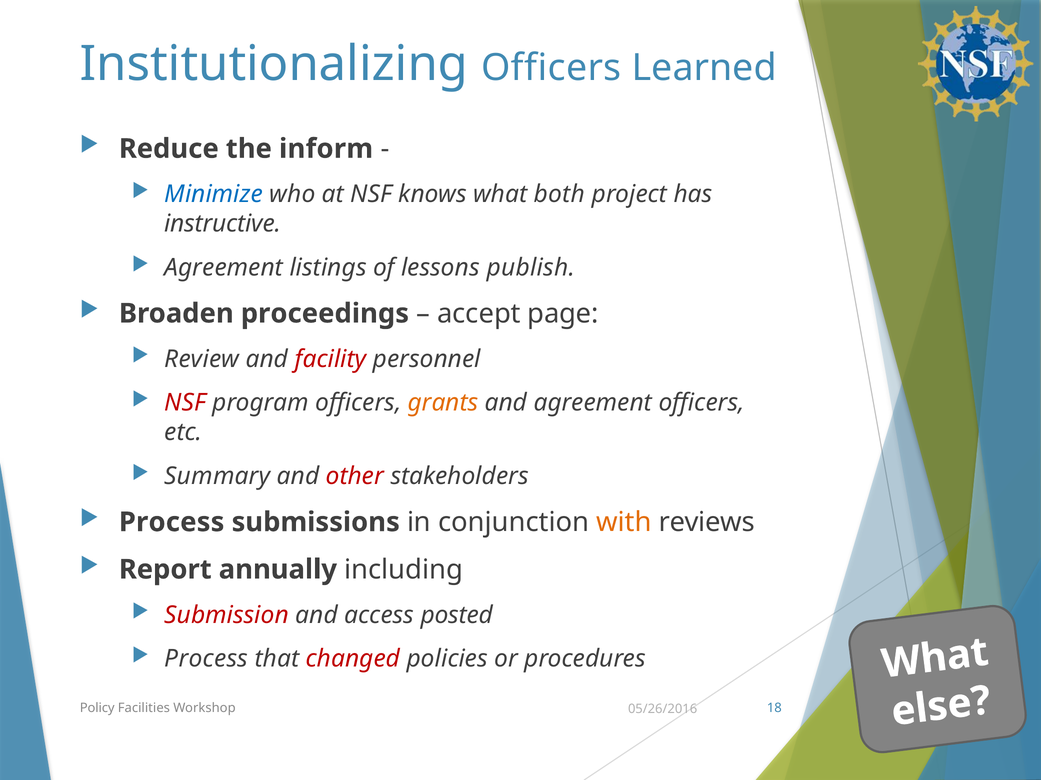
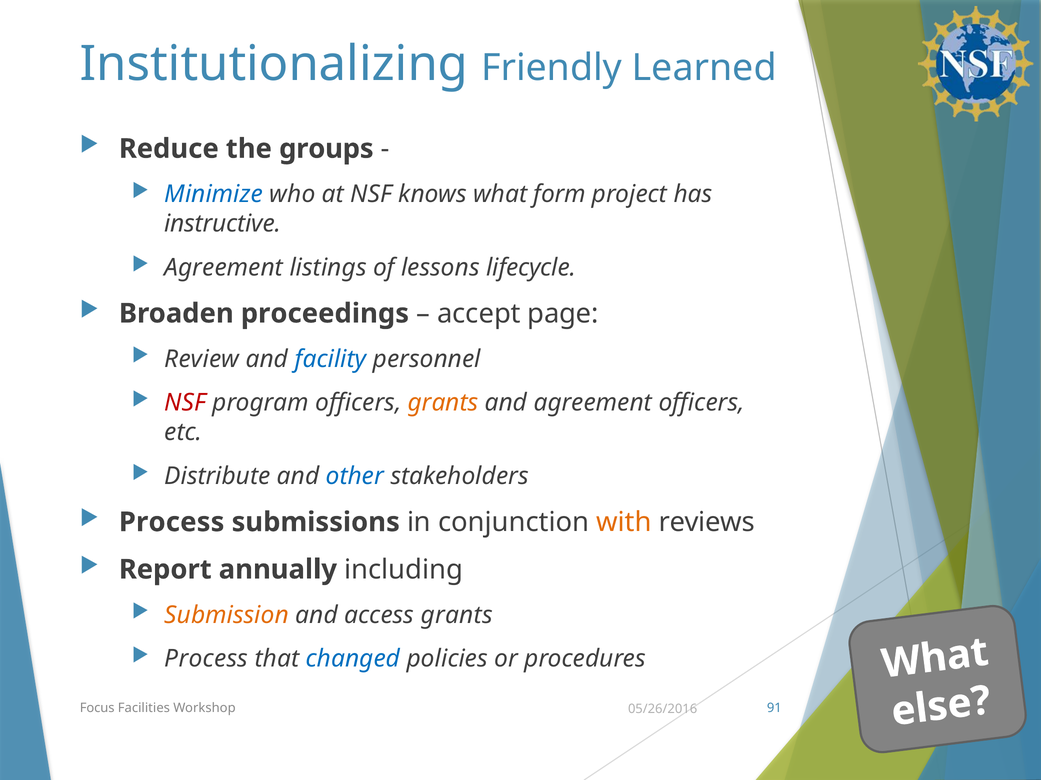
Institutionalizing Officers: Officers -> Friendly
inform: inform -> groups
both: both -> form
publish: publish -> lifecycle
facility colour: red -> blue
Summary: Summary -> Distribute
other colour: red -> blue
Submission colour: red -> orange
access posted: posted -> grants
changed colour: red -> blue
Policy: Policy -> Focus
18: 18 -> 91
